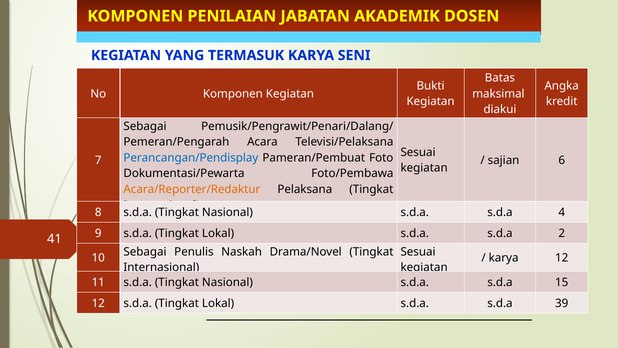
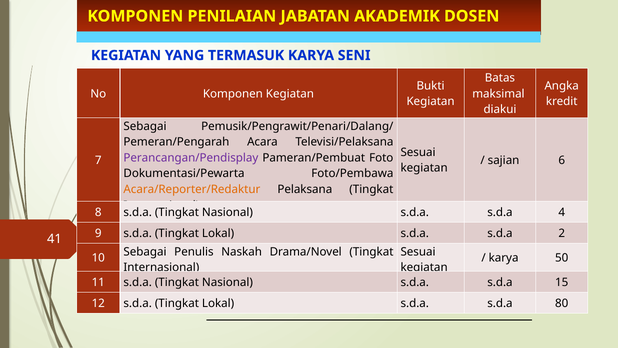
Perancangan/Pendisplay colour: blue -> purple
karya 12: 12 -> 50
39: 39 -> 80
